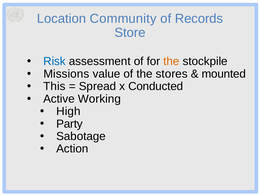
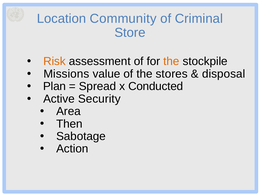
Records: Records -> Criminal
Risk colour: blue -> orange
mounted: mounted -> disposal
This: This -> Plan
Working: Working -> Security
High: High -> Area
Party: Party -> Then
